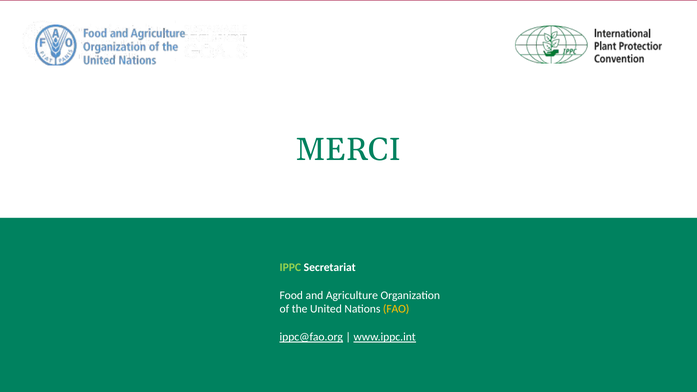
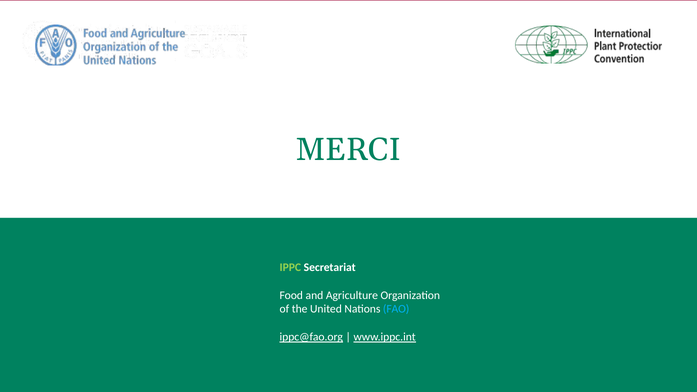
FAO colour: yellow -> light blue
